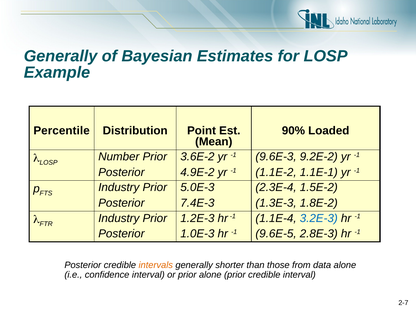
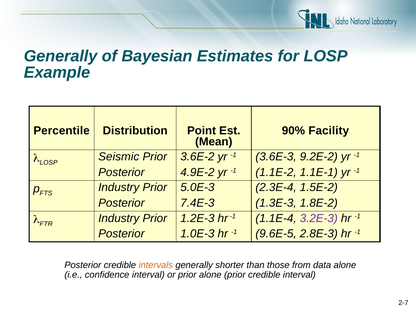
Loaded: Loaded -> Facility
9.6E-3: 9.6E-3 -> 3.6E-3
Number: Number -> Seismic
3.2E-3 colour: blue -> purple
